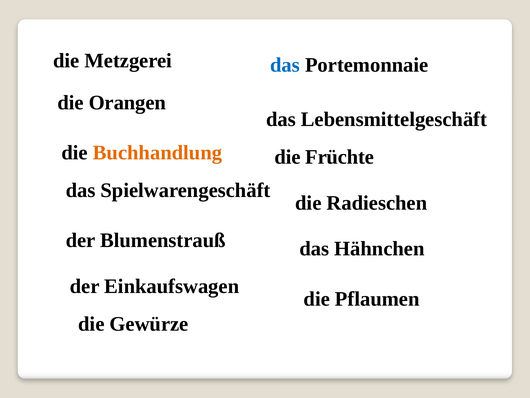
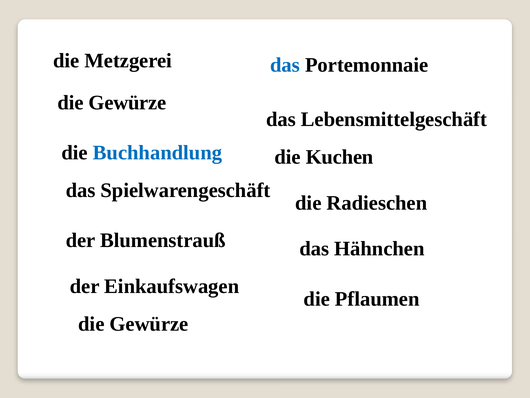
Orangen at (127, 102): Orangen -> Gewürze
Buchhandlung colour: orange -> blue
Früchte: Früchte -> Kuchen
